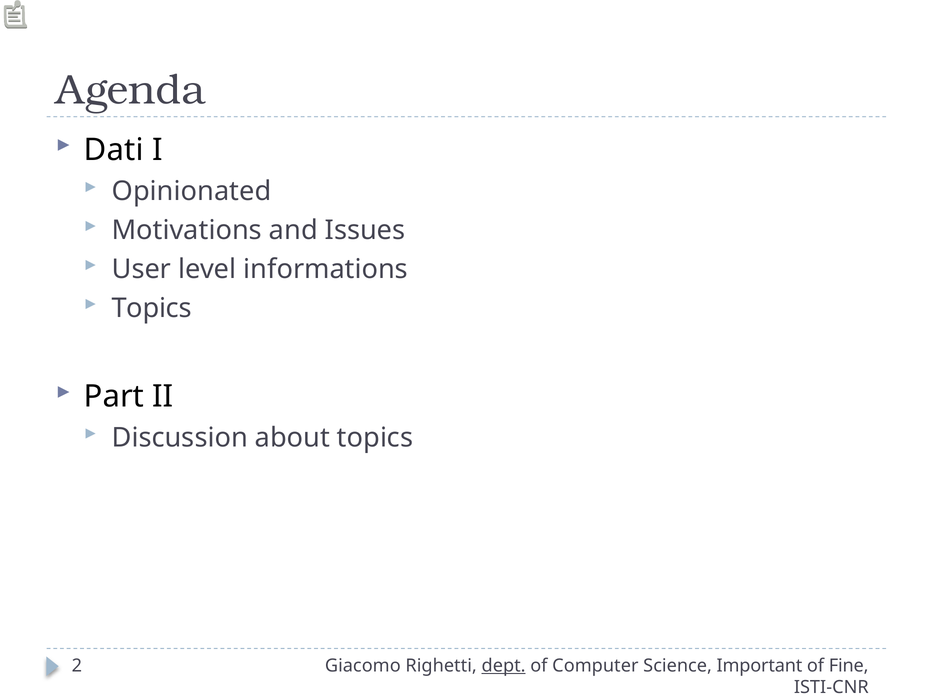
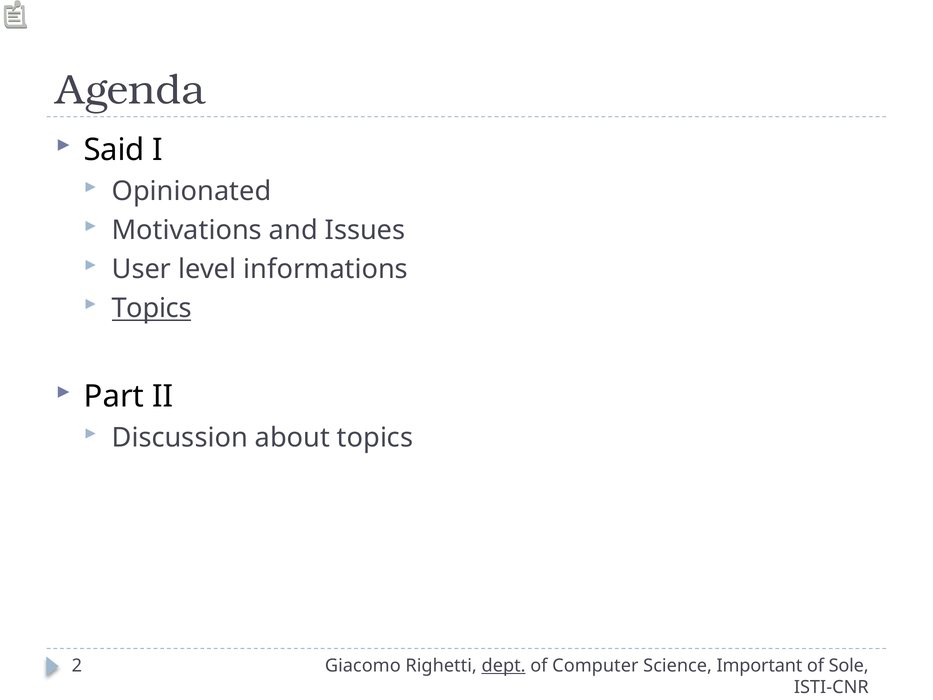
Dati: Dati -> Said
Topics at (152, 308) underline: none -> present
Fine: Fine -> Sole
